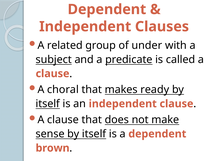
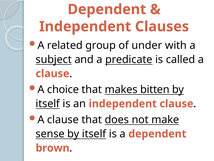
choral: choral -> choice
ready: ready -> bitten
